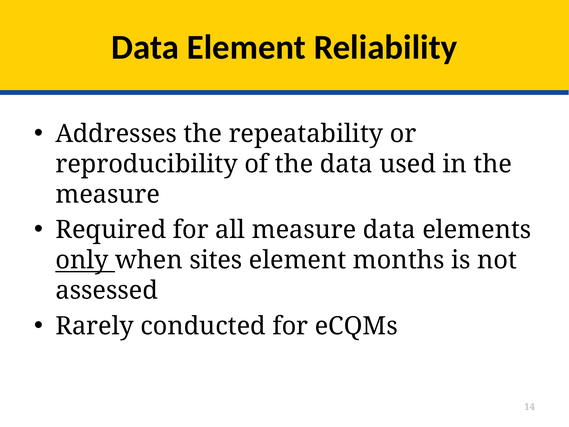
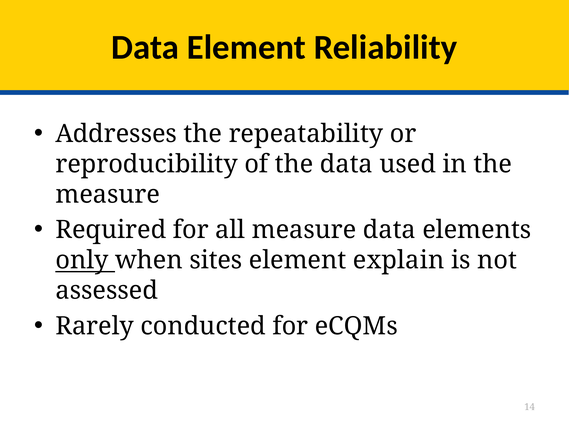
months: months -> explain
